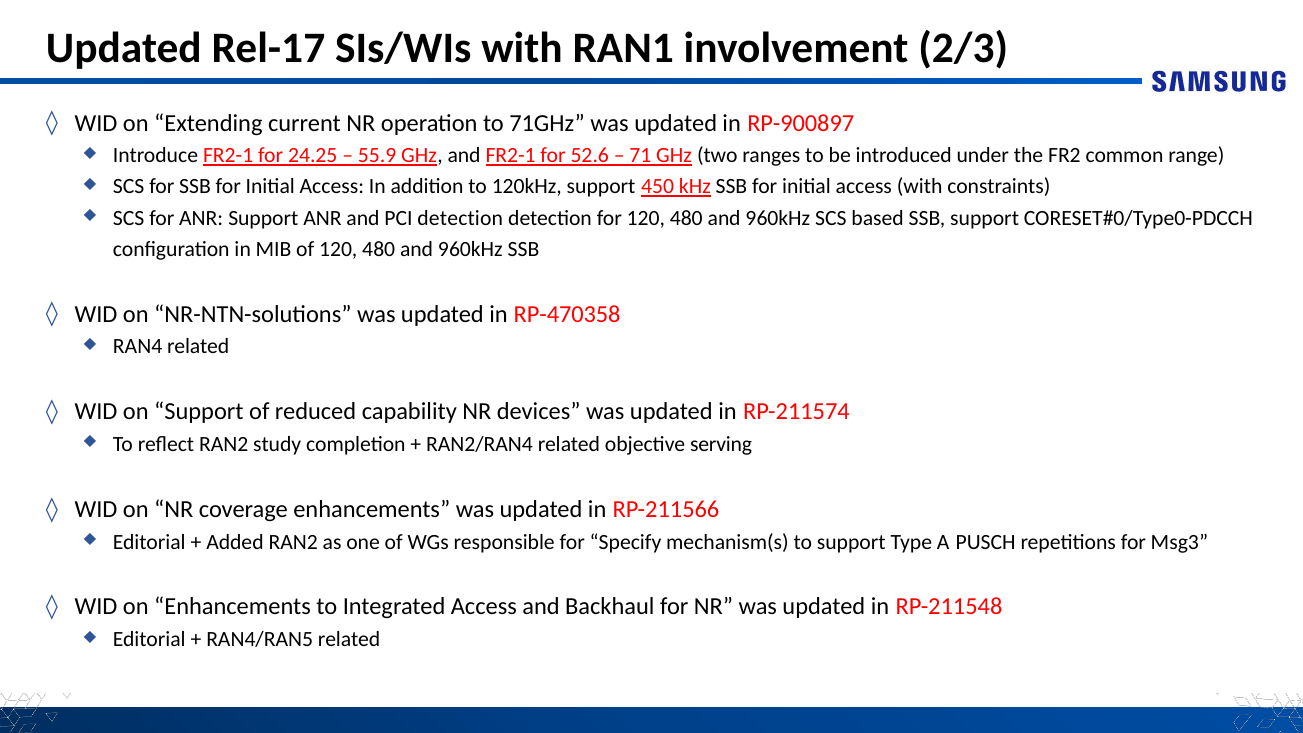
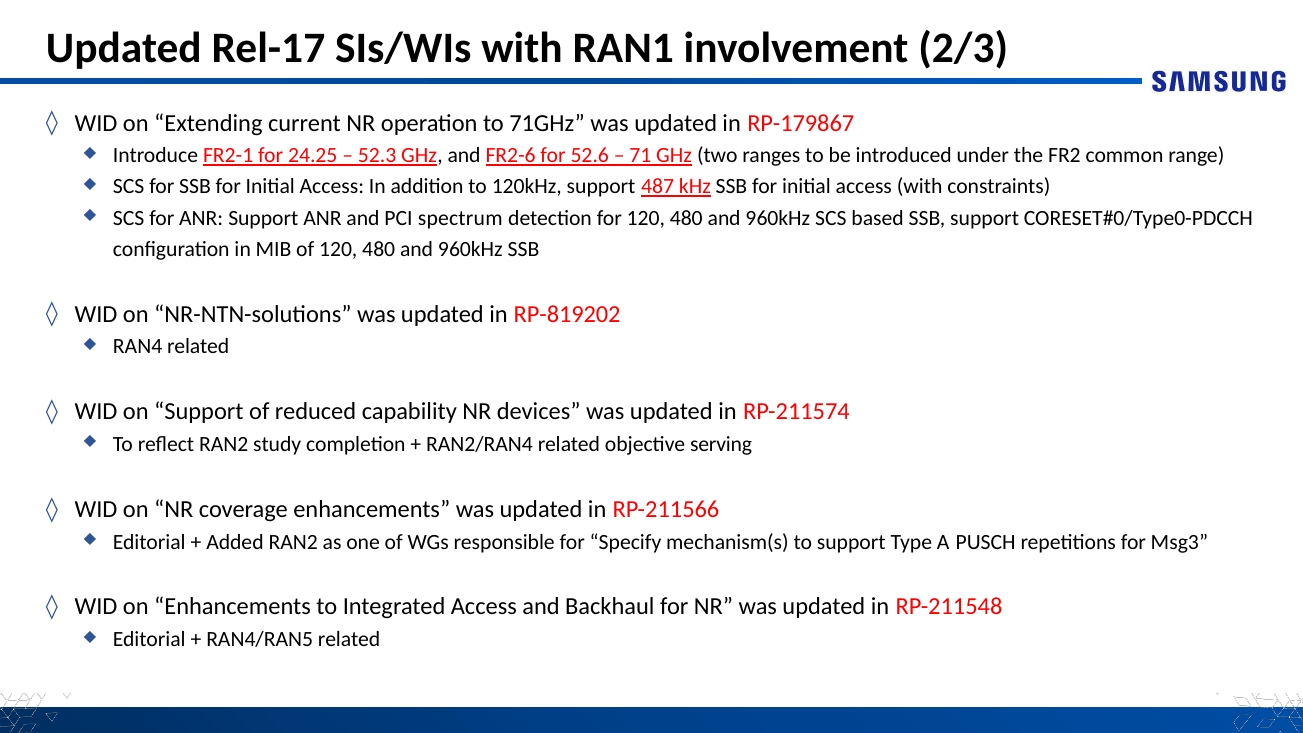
RP-900897: RP-900897 -> RP-179867
55.9: 55.9 -> 52.3
and FR2-1: FR2-1 -> FR2-6
450: 450 -> 487
PCI detection: detection -> spectrum
RP-470358: RP-470358 -> RP-819202
